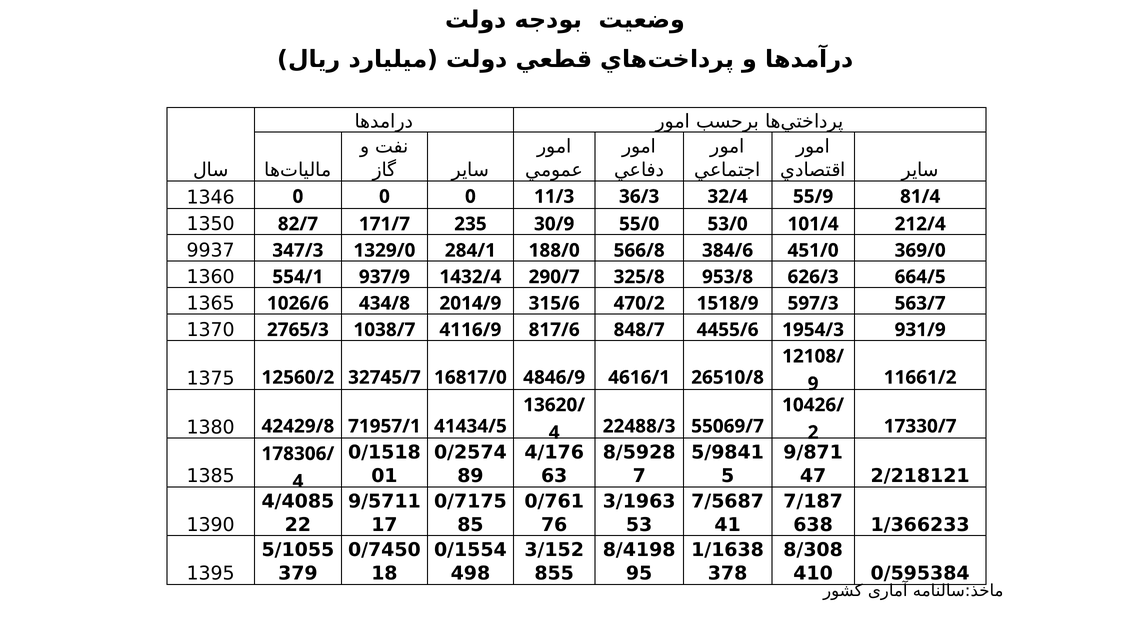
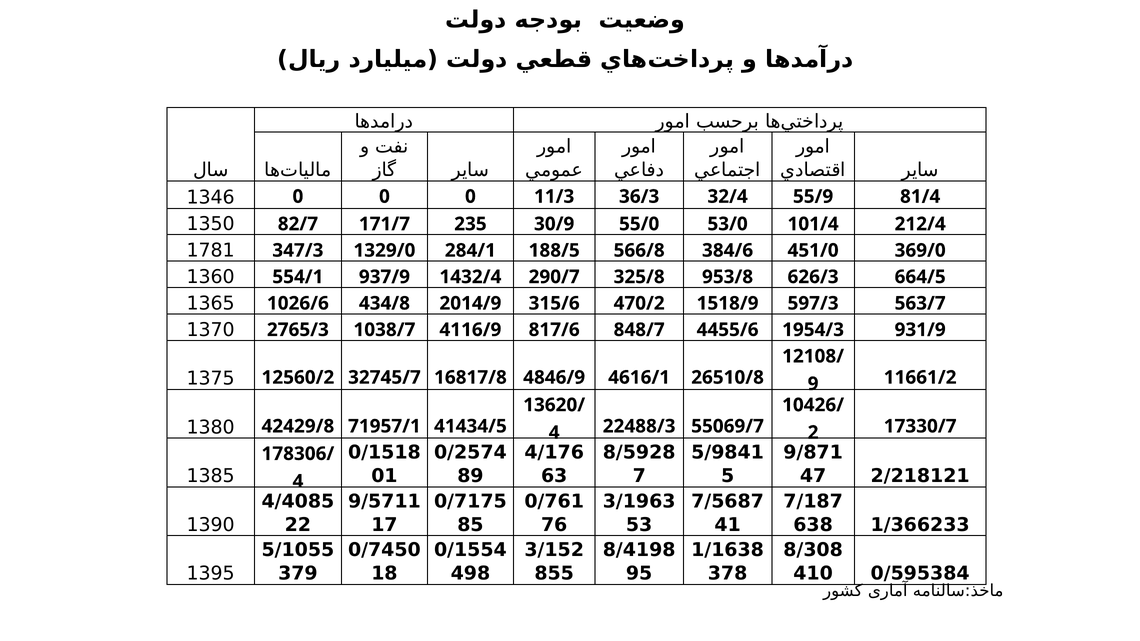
9937: 9937 -> 1781
188/0: 188/0 -> 188/5
16817/0: 16817/0 -> 16817/8
